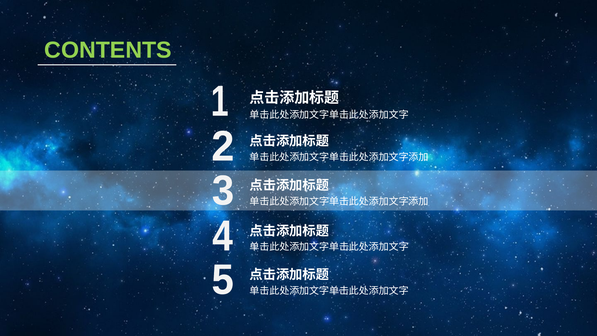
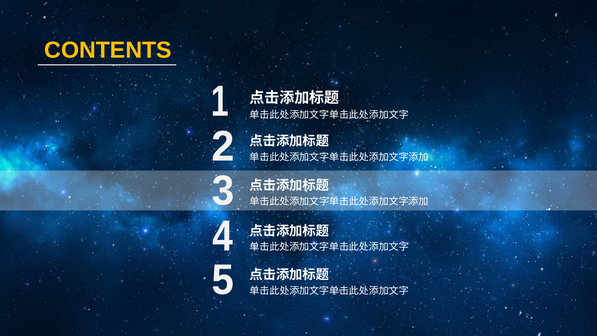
CONTENTS colour: light green -> yellow
